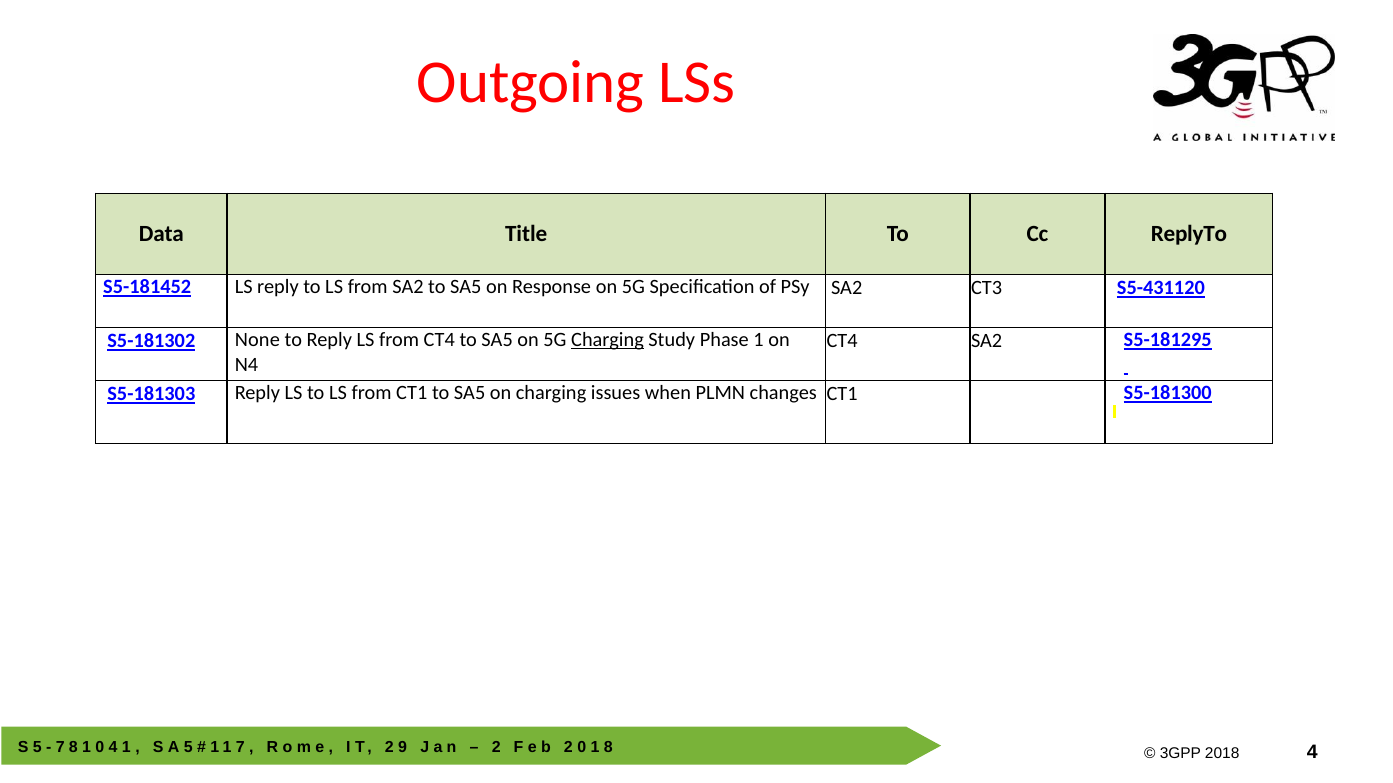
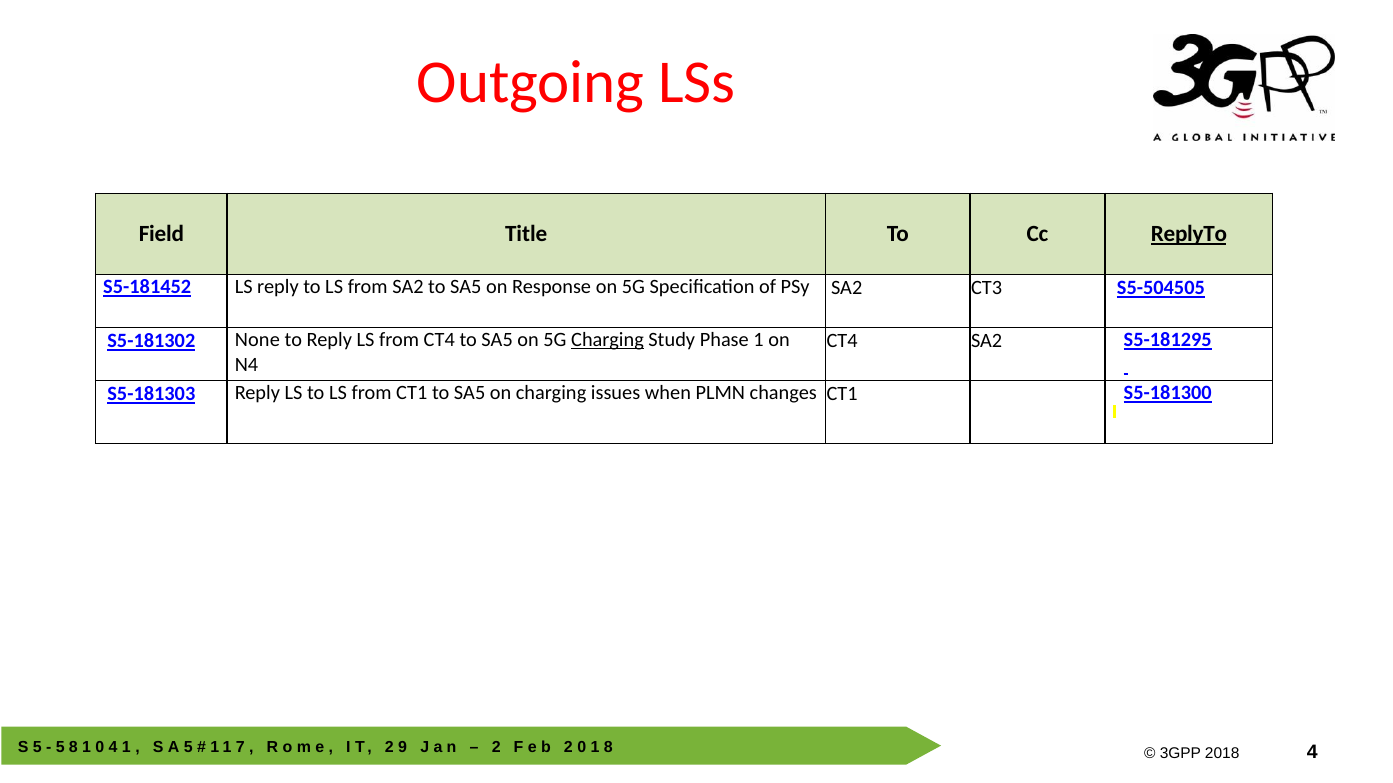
Data: Data -> Field
ReplyTo underline: none -> present
S5-431120: S5-431120 -> S5-504505
7 at (60, 748): 7 -> 5
